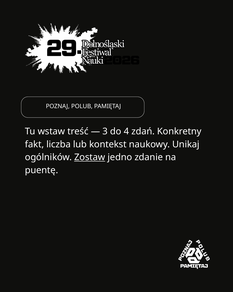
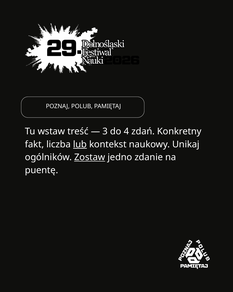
lub underline: none -> present
